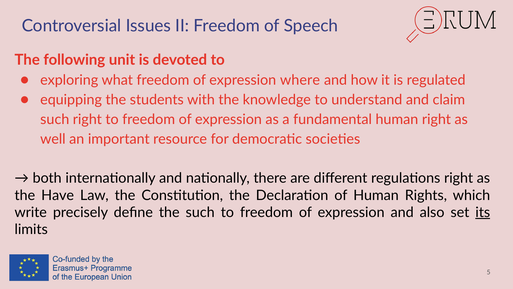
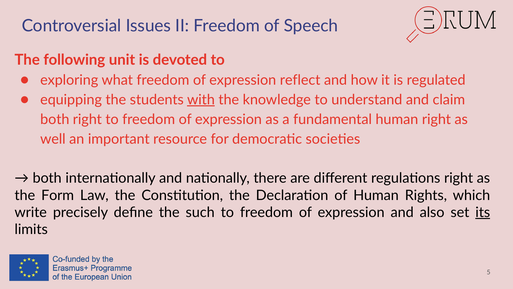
where: where -> reflect
with underline: none -> present
such at (55, 119): such -> both
Have: Have -> Form
